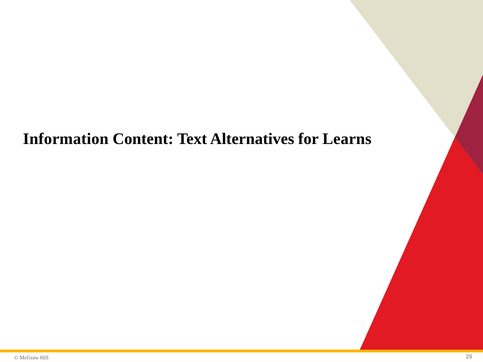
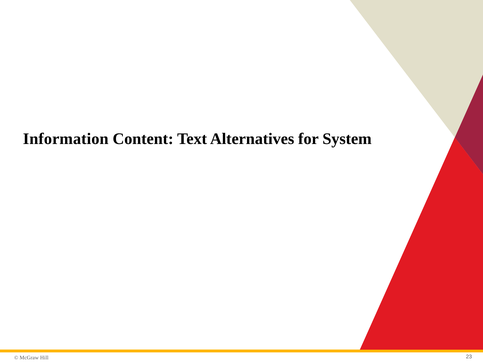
Learns: Learns -> System
